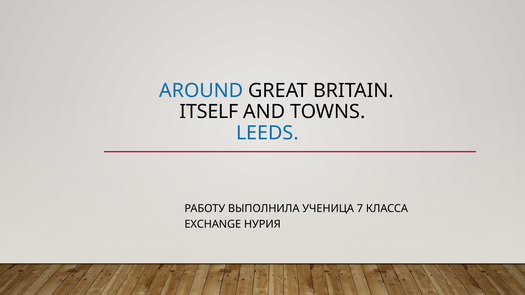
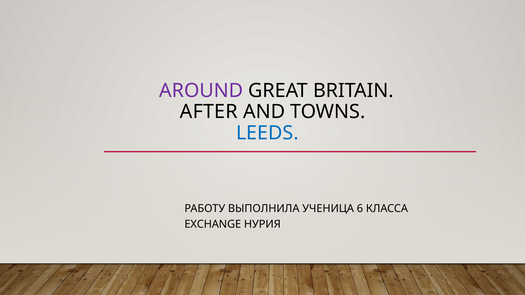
AROUND colour: blue -> purple
ITSELF: ITSELF -> AFTER
7: 7 -> 6
